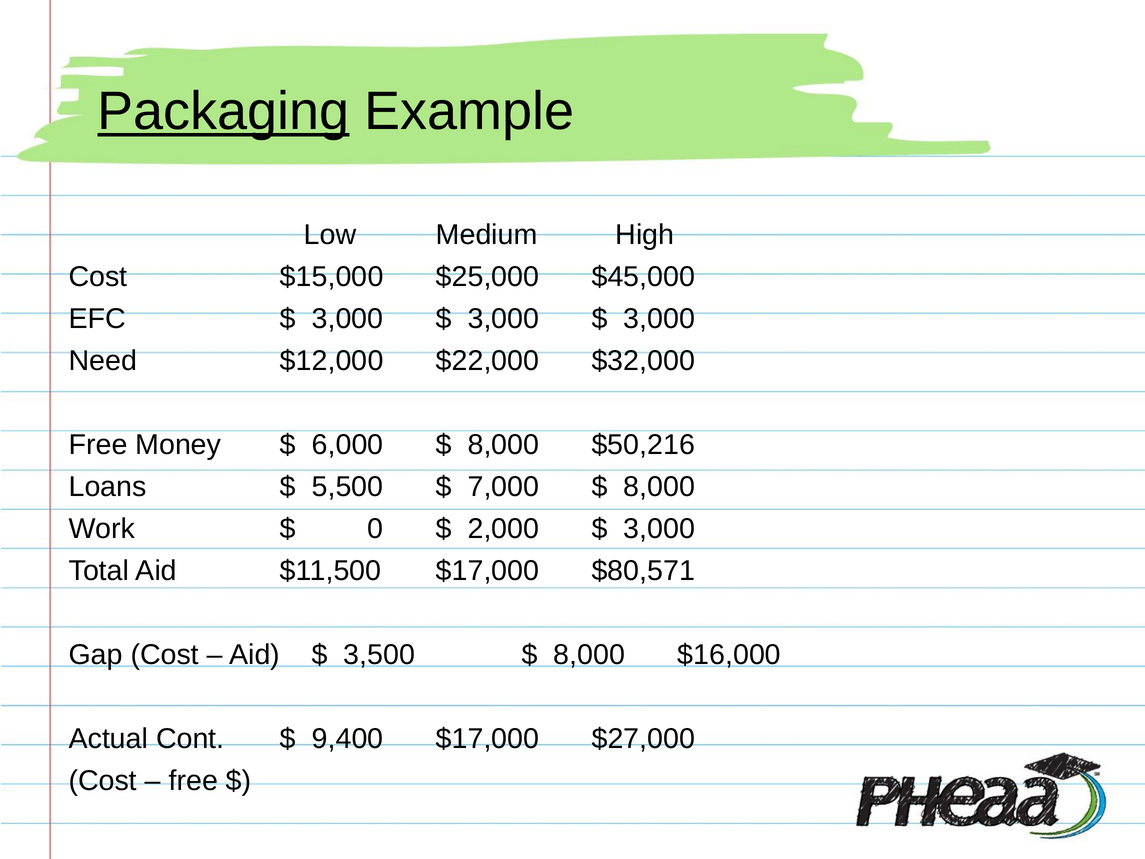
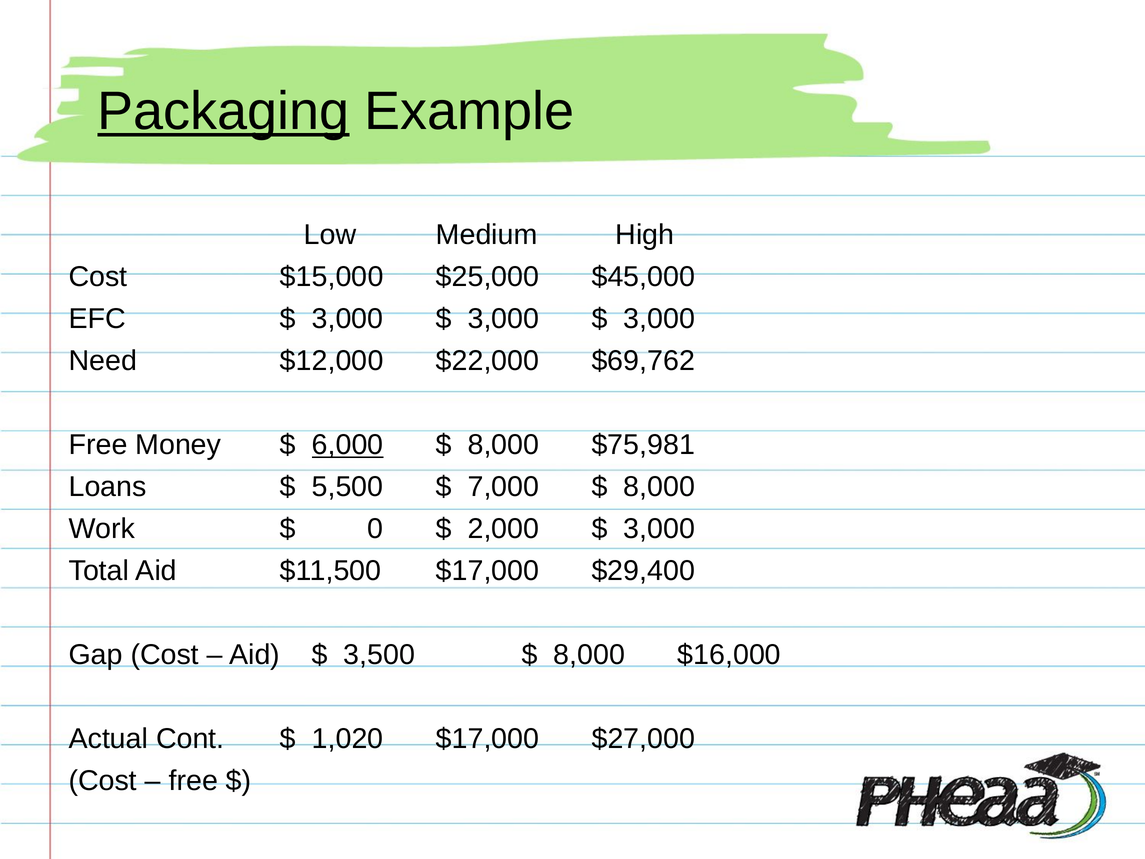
$32,000: $32,000 -> $69,762
6,000 underline: none -> present
$50,216: $50,216 -> $75,981
$80,571: $80,571 -> $29,400
9,400: 9,400 -> 1,020
